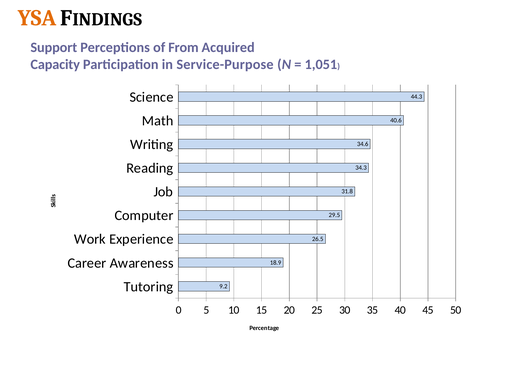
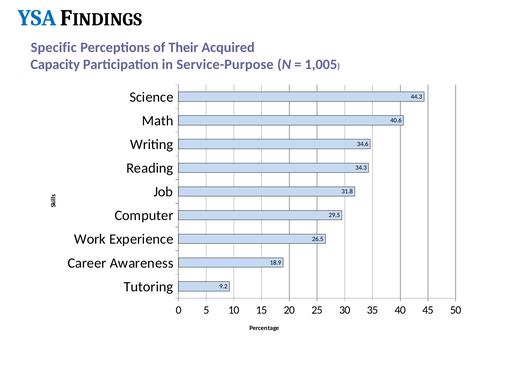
YSA colour: orange -> blue
Support: Support -> Specific
From: From -> Their
1,051: 1,051 -> 1,005
